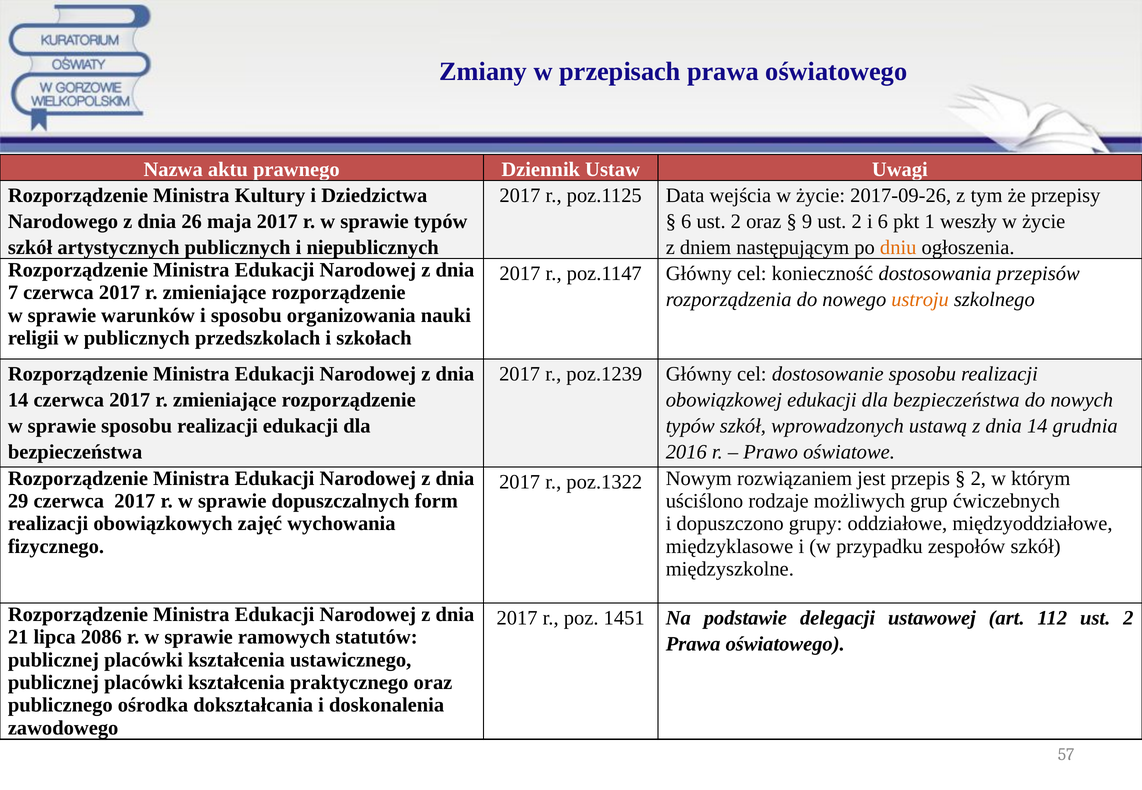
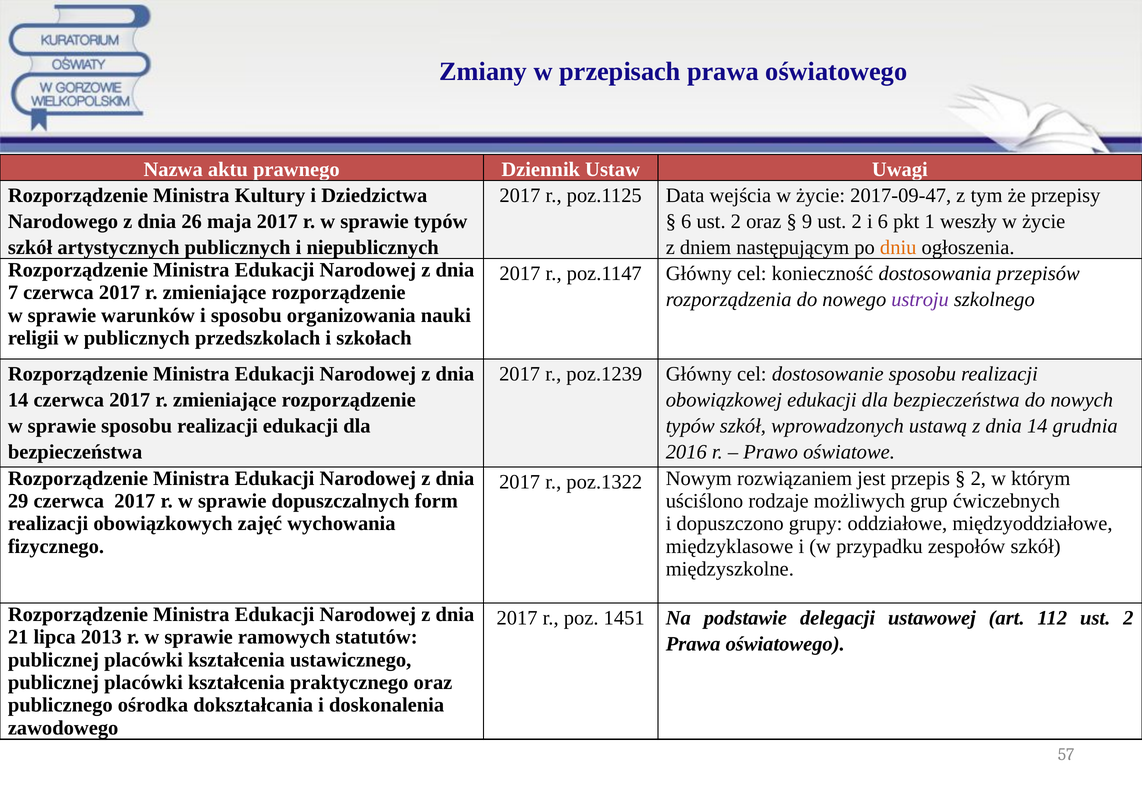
2017-09-26: 2017-09-26 -> 2017-09-47
ustroju colour: orange -> purple
2086: 2086 -> 2013
